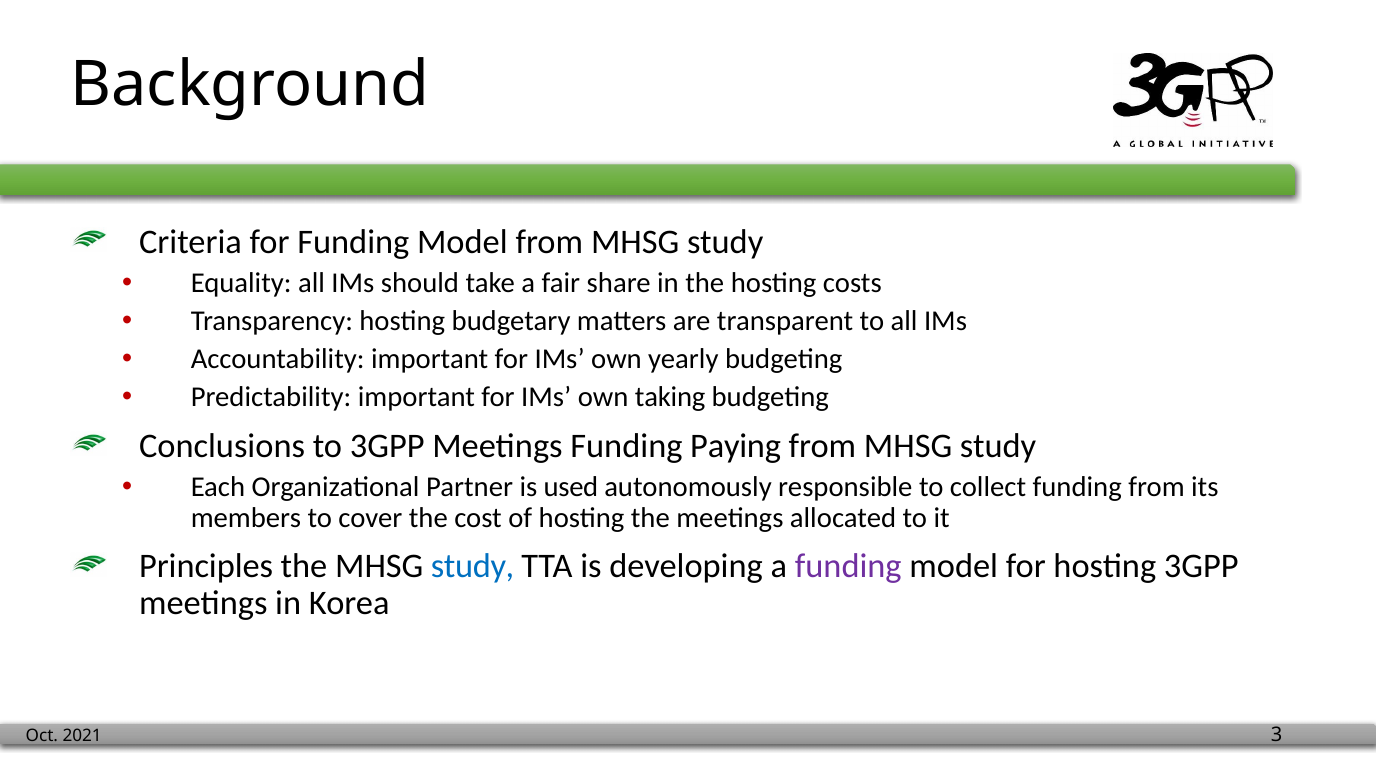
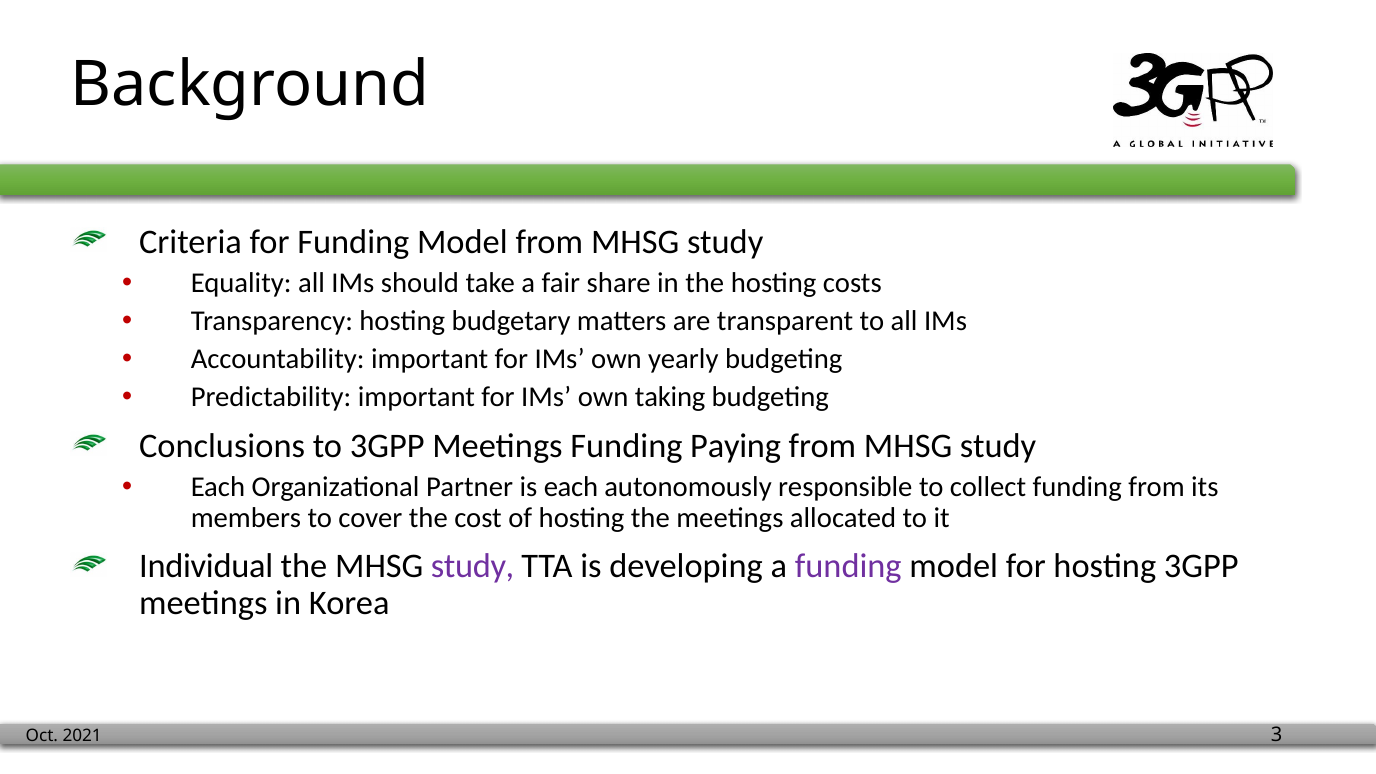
is used: used -> each
Principles: Principles -> Individual
study at (473, 566) colour: blue -> purple
